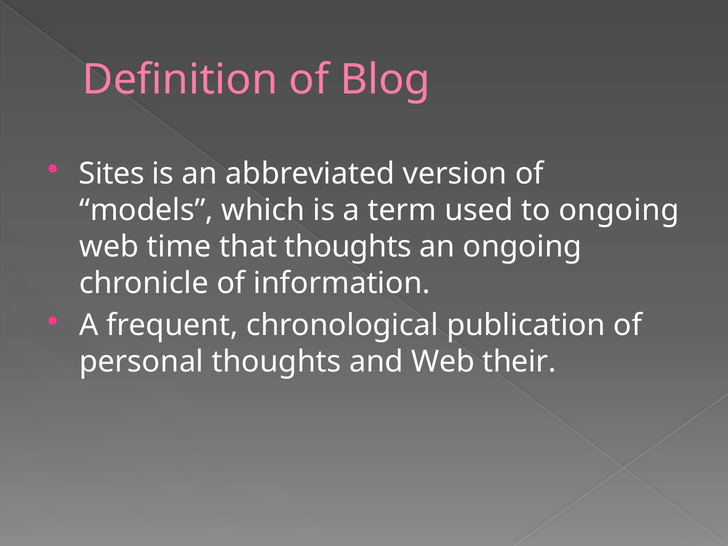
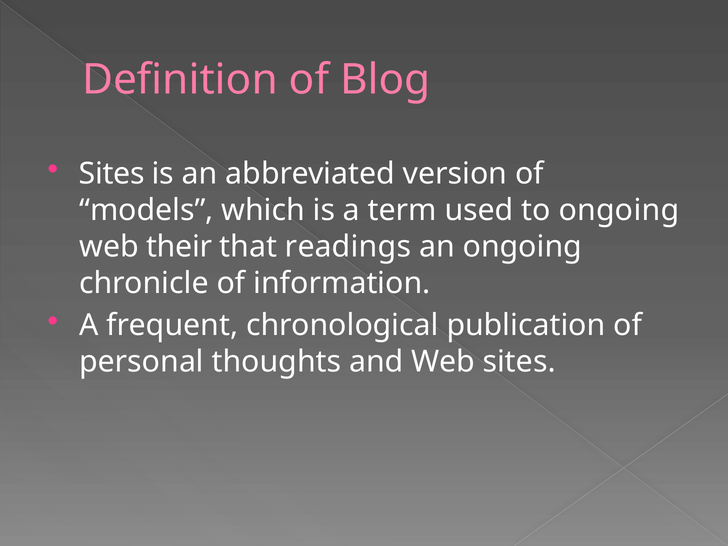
time: time -> their
that thoughts: thoughts -> readings
Web their: their -> sites
